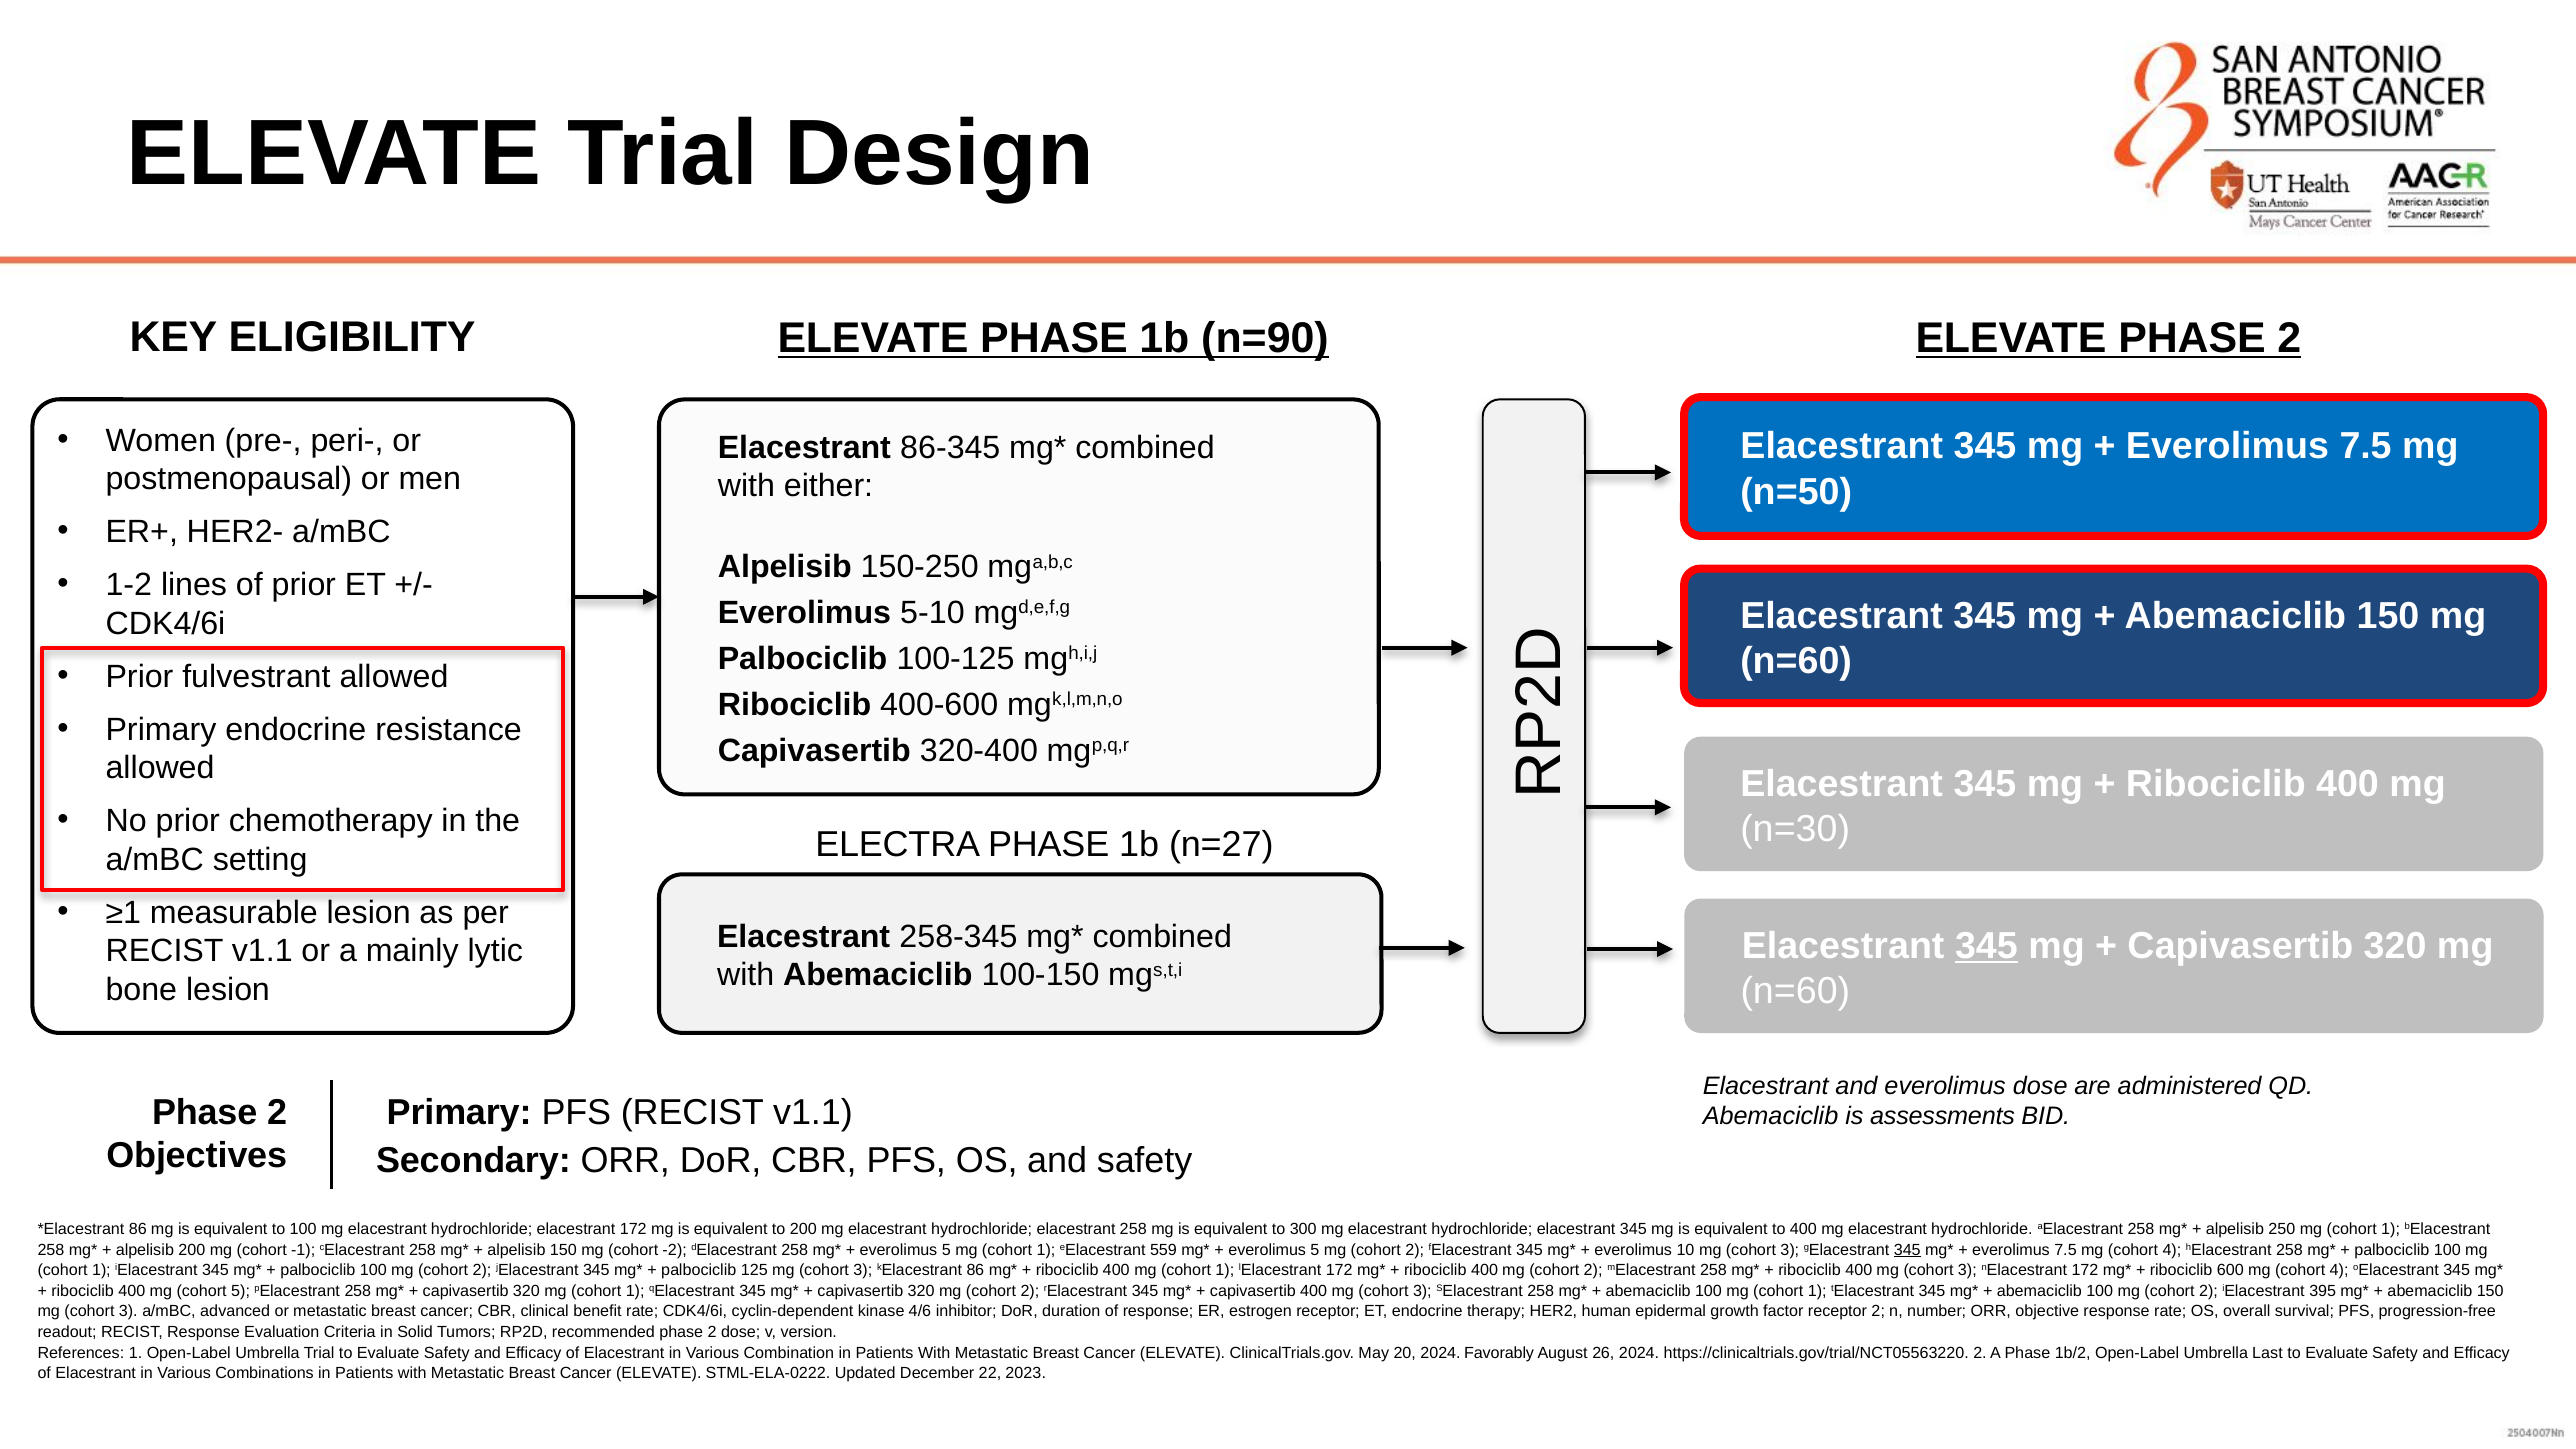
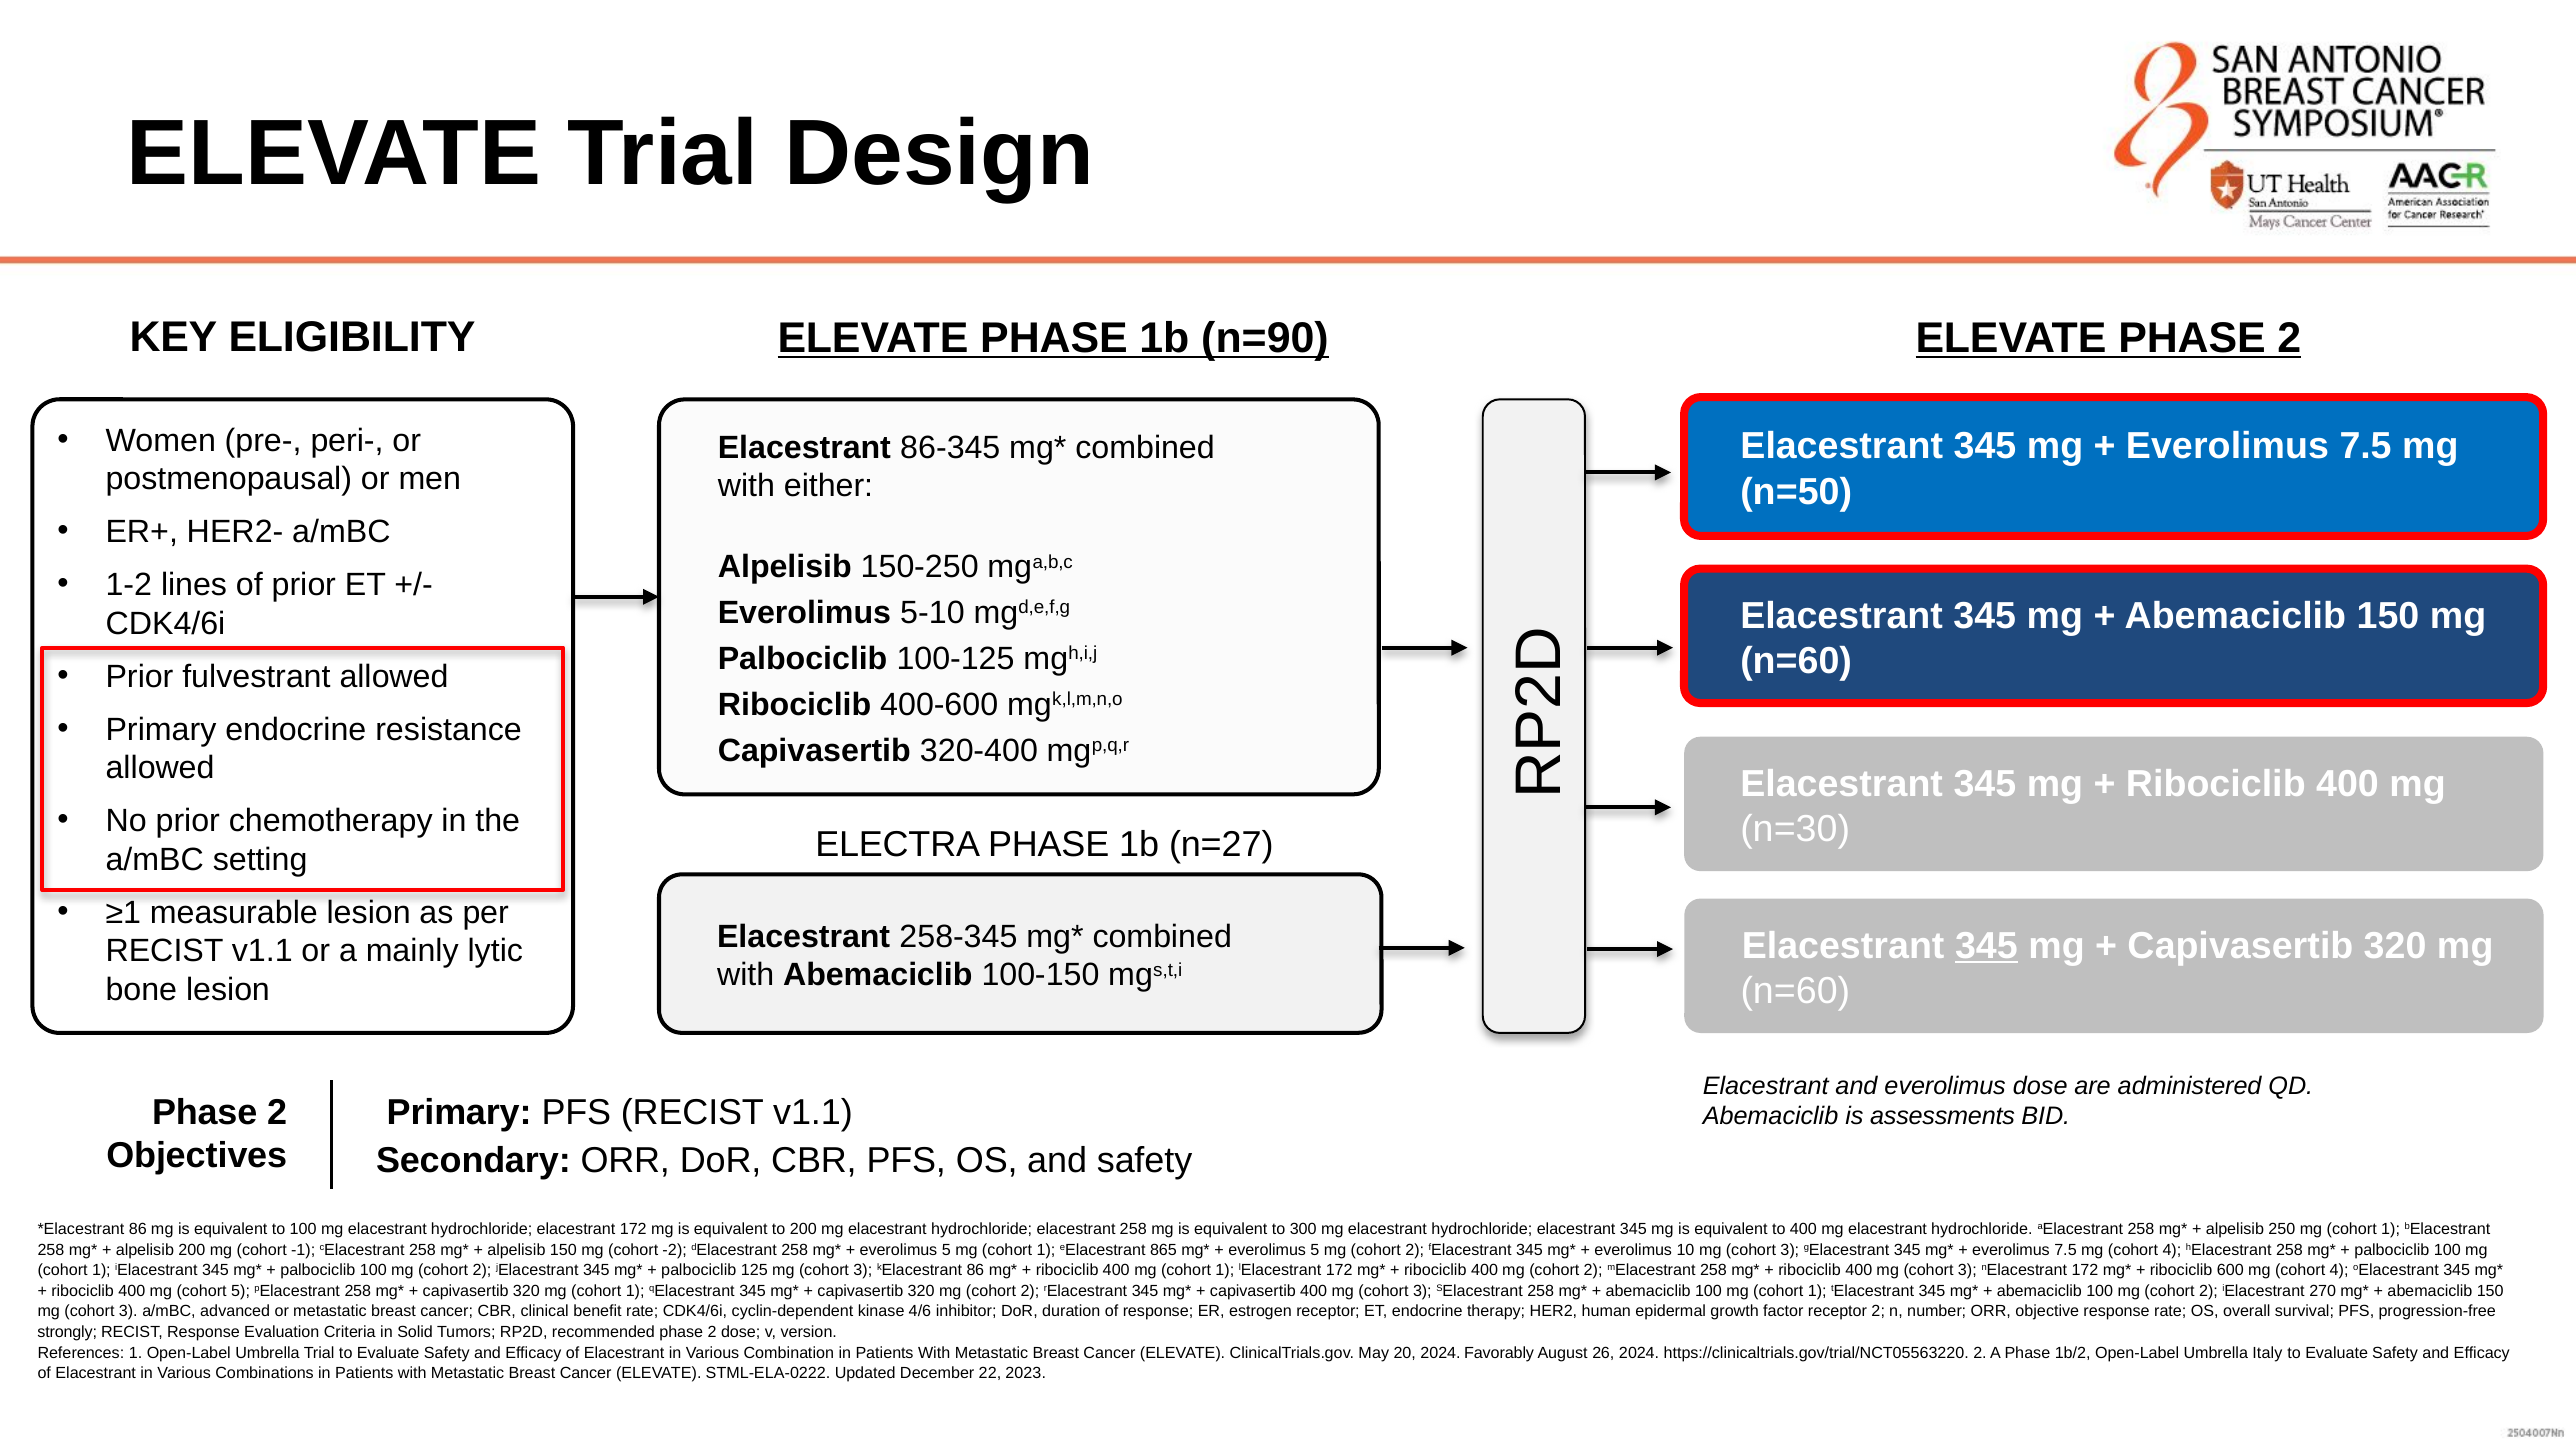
559: 559 -> 865
345 at (1907, 1250) underline: present -> none
395: 395 -> 270
readout: readout -> strongly
Last: Last -> Italy
